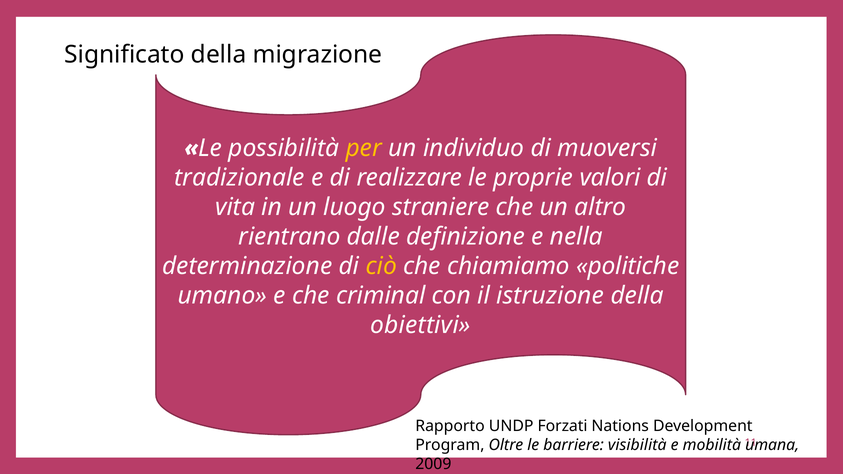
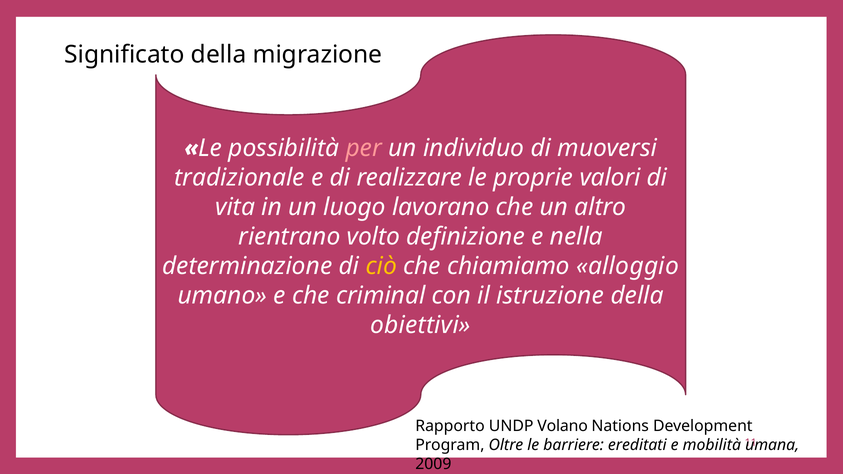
per colour: yellow -> pink
straniere: straniere -> lavorano
dalle: dalle -> volto
politiche: politiche -> alloggio
Forzati: Forzati -> Volano
visibilità: visibilità -> ereditati
